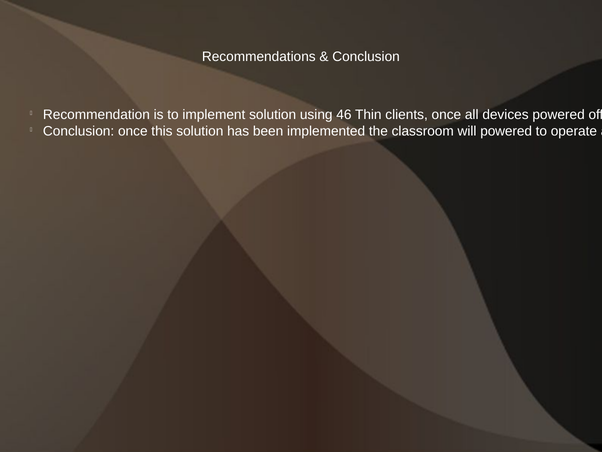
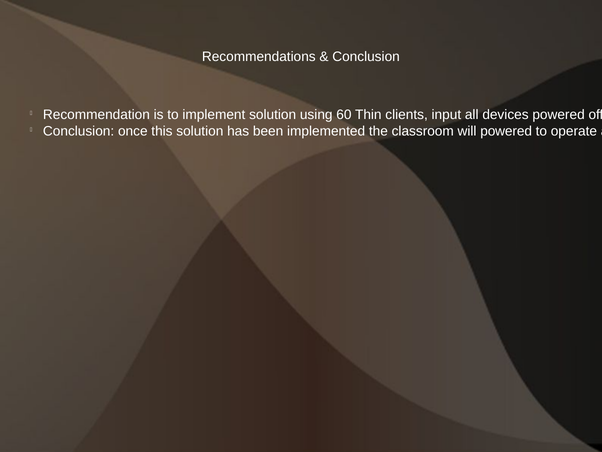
46: 46 -> 60
clients once: once -> input
